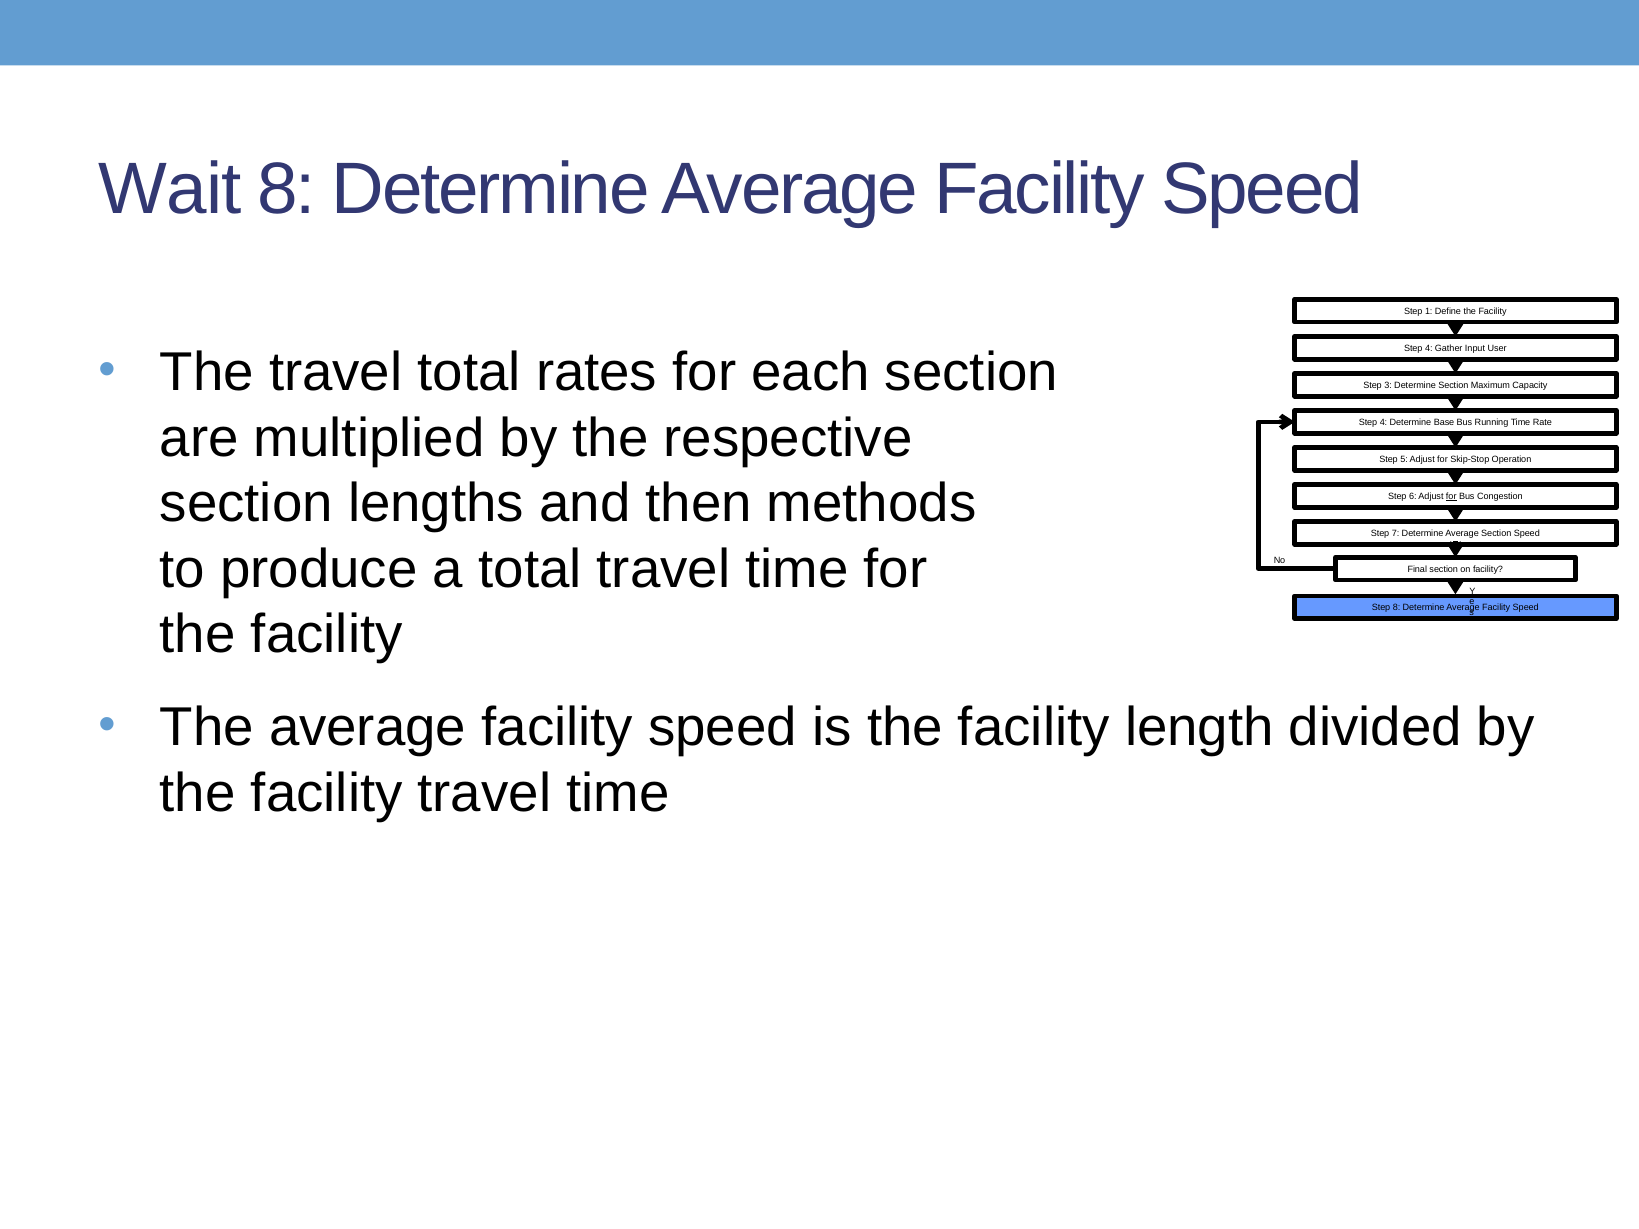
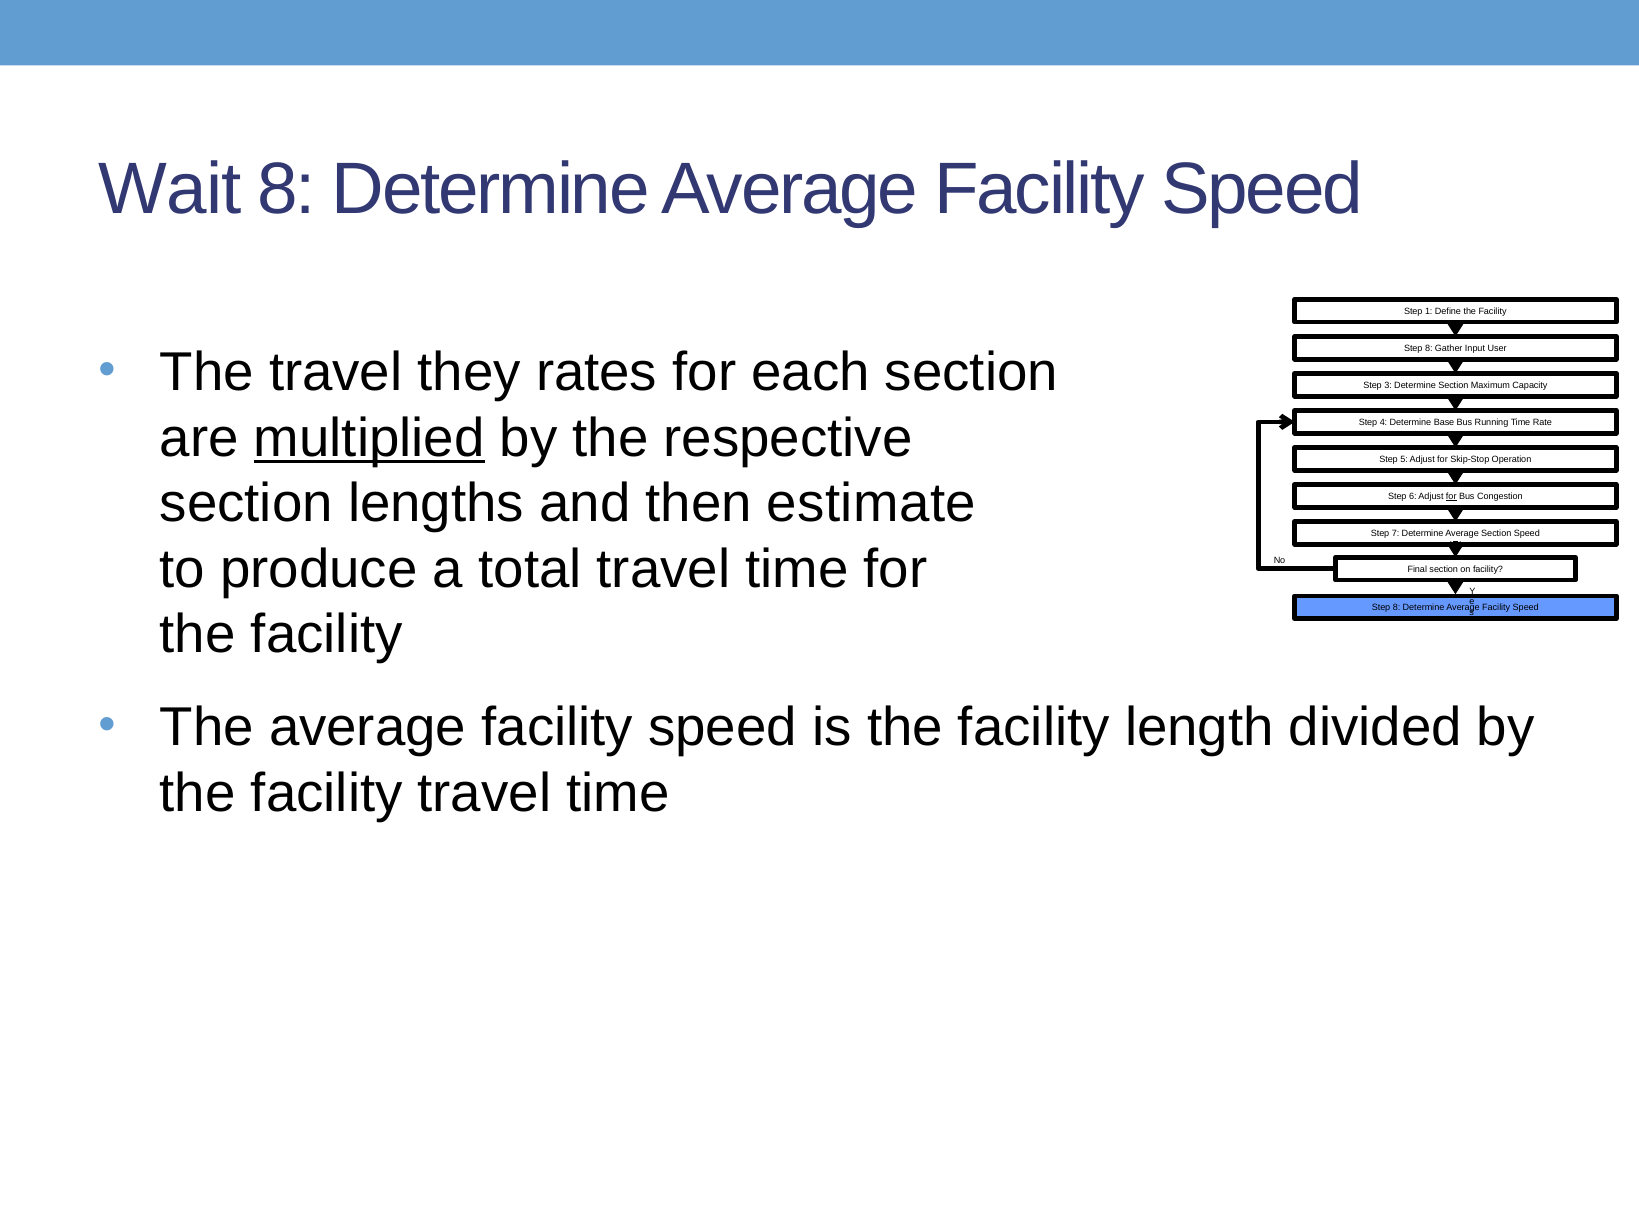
4 at (1429, 348): 4 -> 8
travel total: total -> they
multiplied underline: none -> present
methods: methods -> estimate
